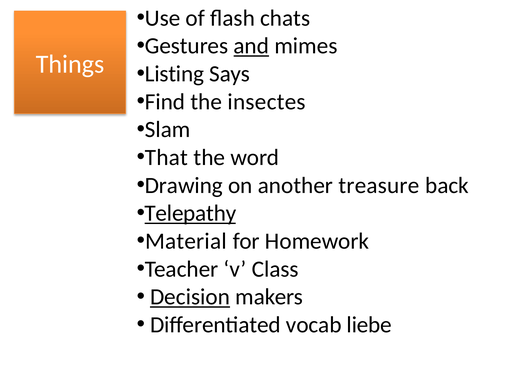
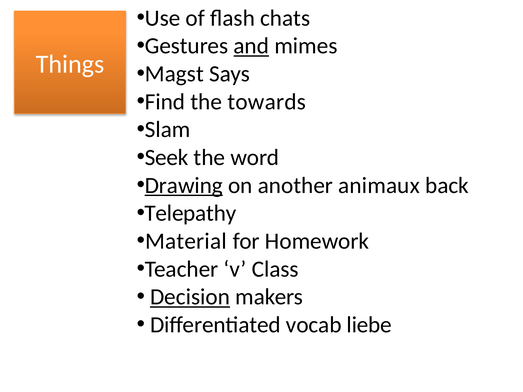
Listing: Listing -> Magst
insectes: insectes -> towards
That: That -> Seek
Drawing underline: none -> present
treasure: treasure -> animaux
Telepathy underline: present -> none
